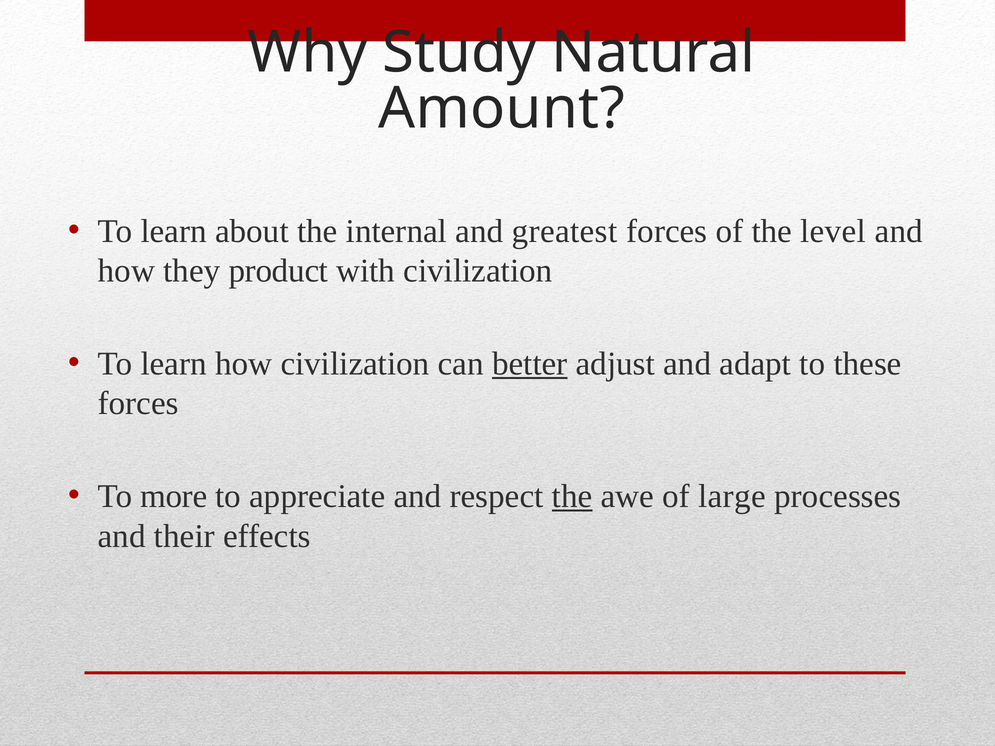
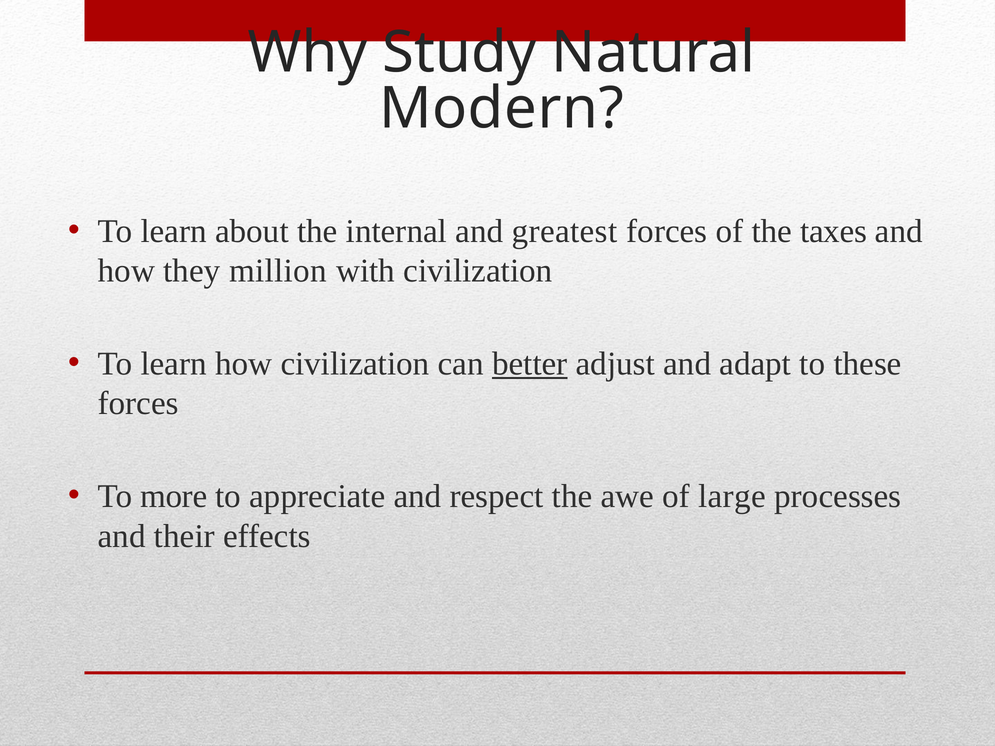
Amount: Amount -> Modern
level: level -> taxes
product: product -> million
the at (572, 496) underline: present -> none
